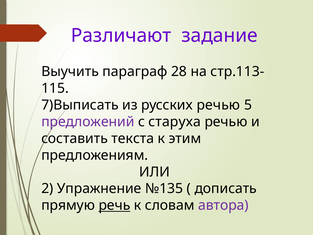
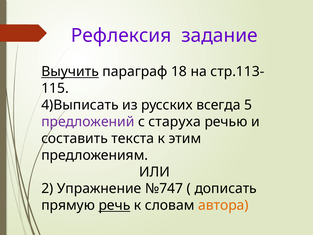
Различают: Различают -> Рефлексия
Выучить underline: none -> present
28: 28 -> 18
7)Выписать: 7)Выписать -> 4)Выписать
русских речью: речью -> всегда
№135: №135 -> №747
автора colour: purple -> orange
